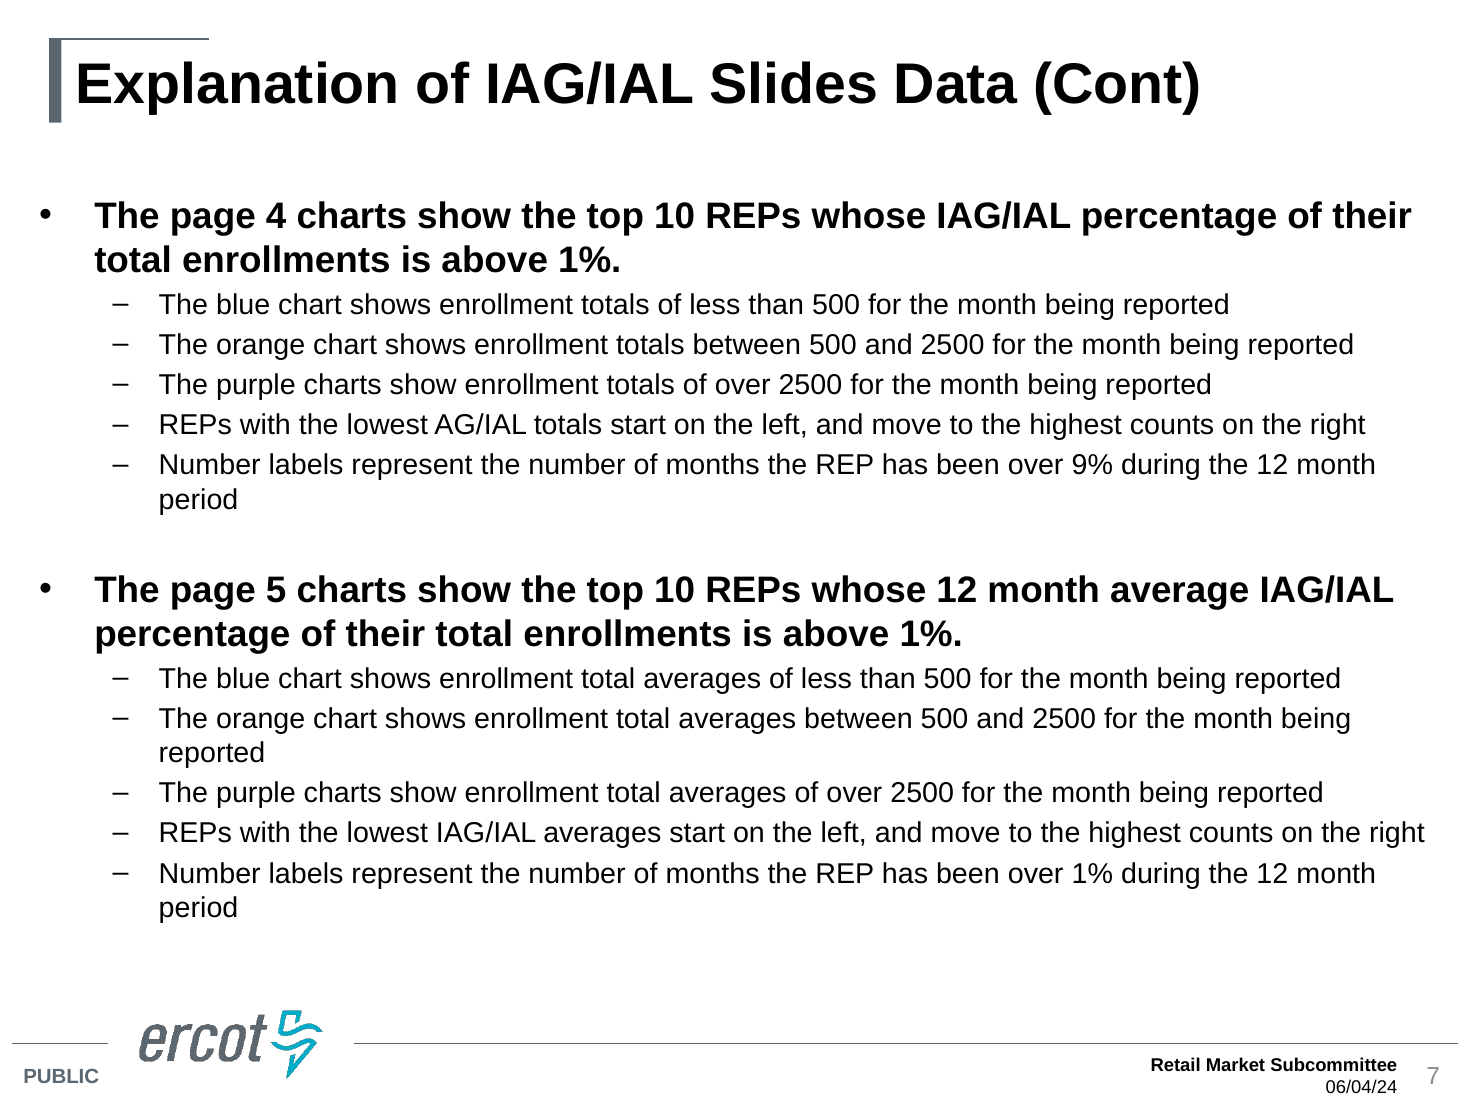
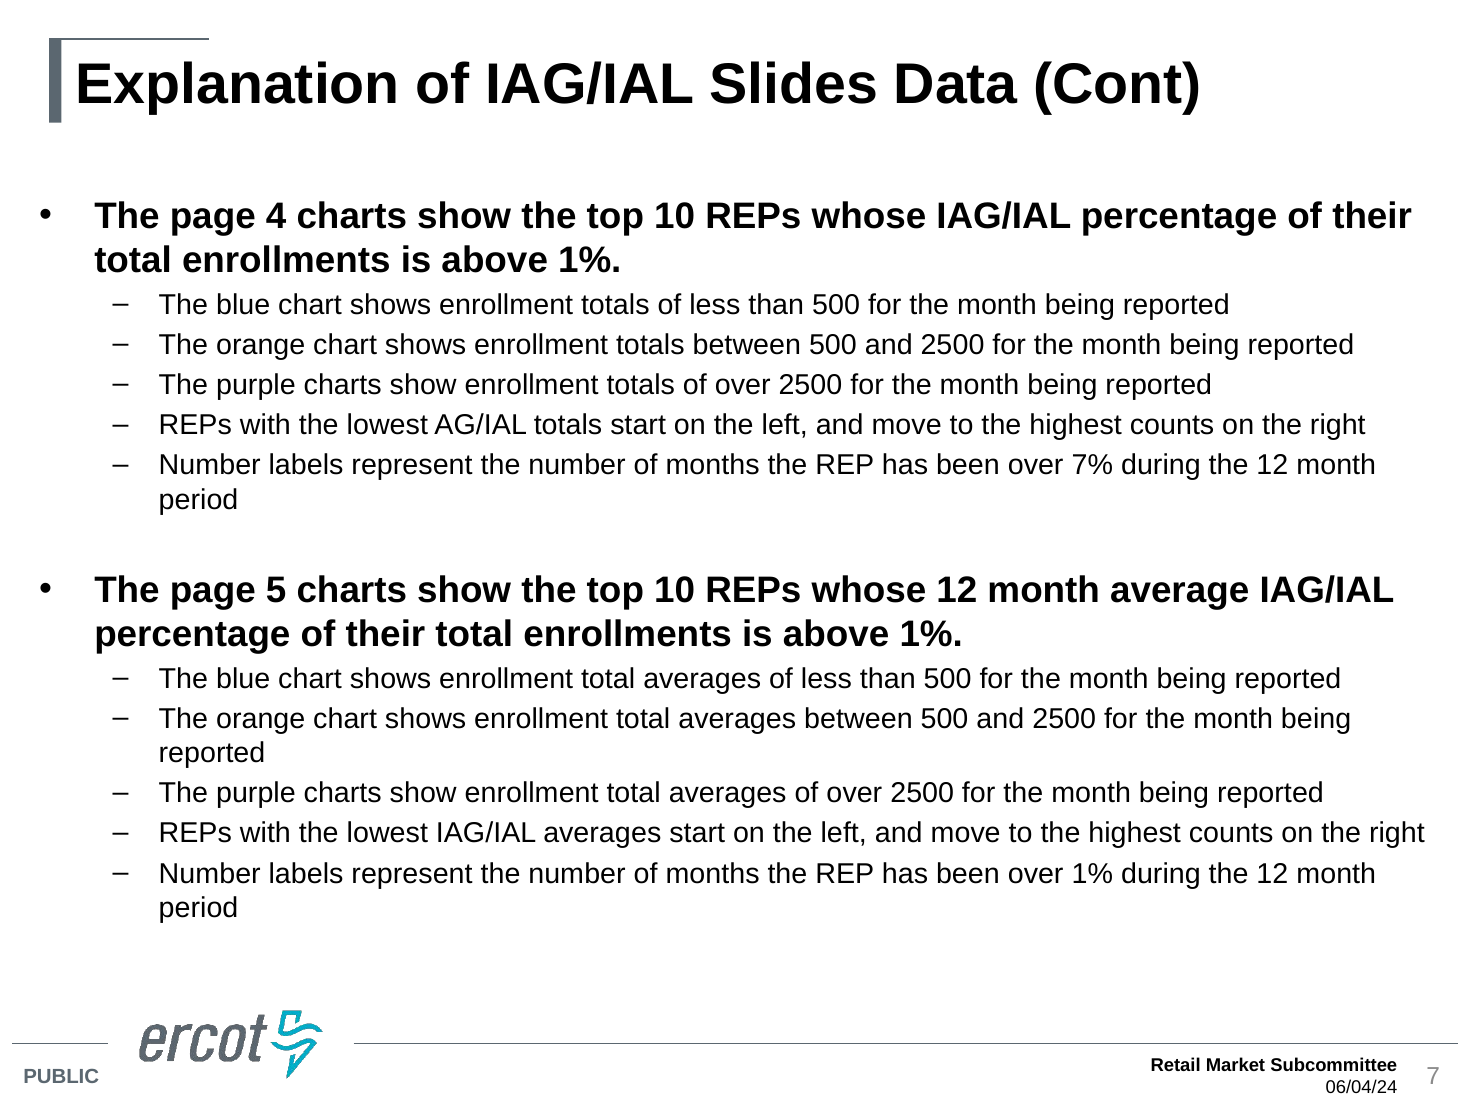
9%: 9% -> 7%
